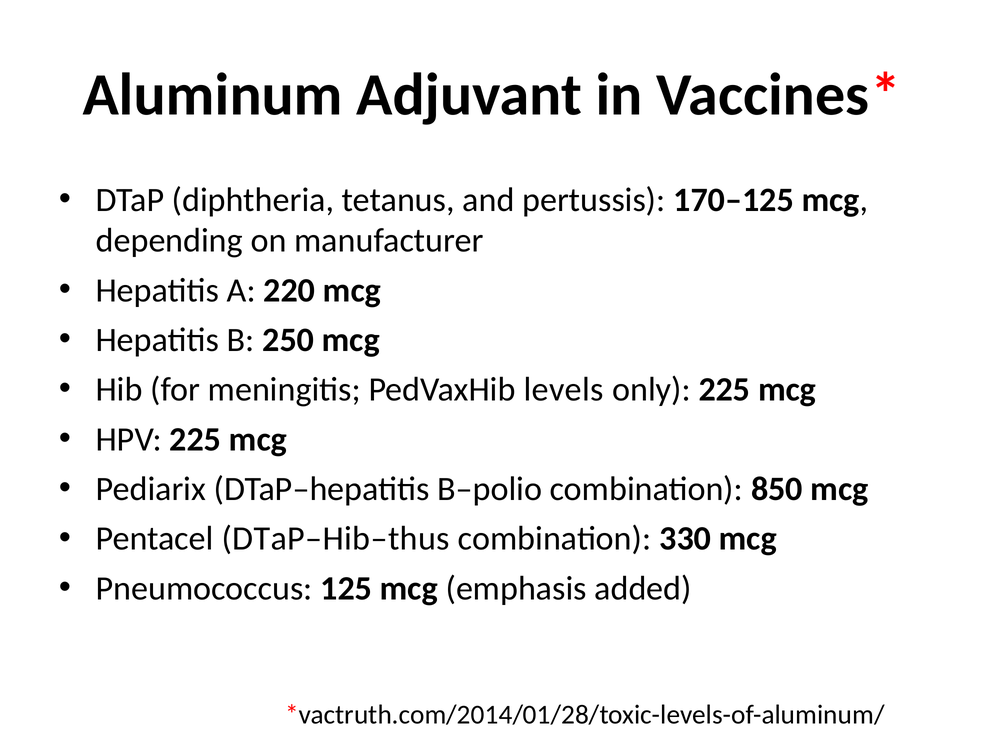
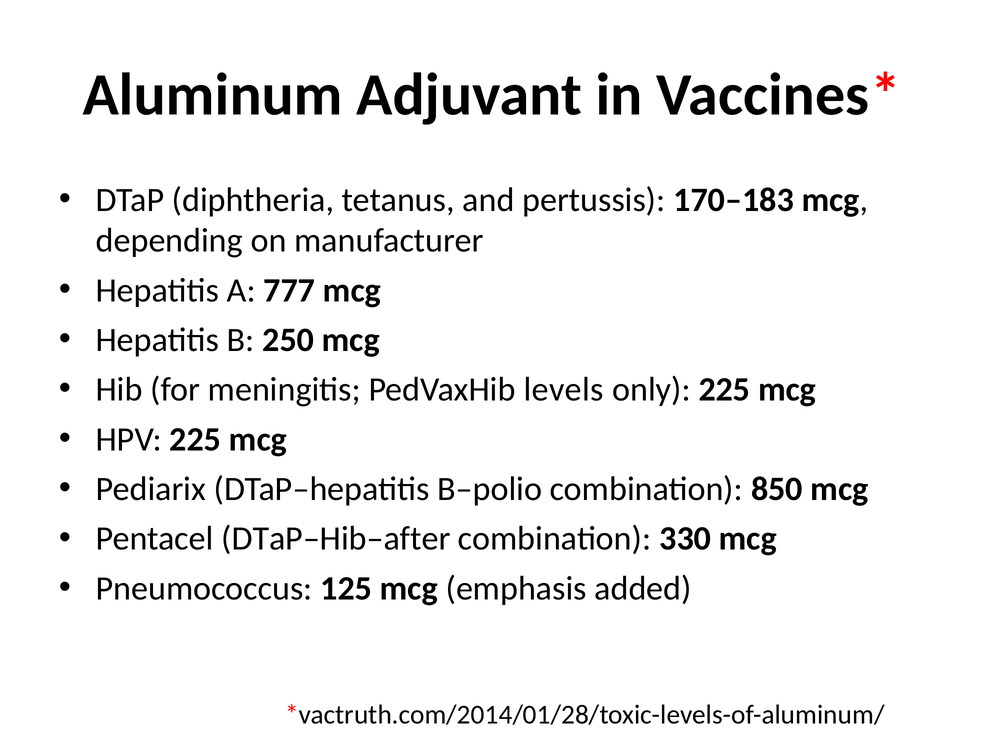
170–125: 170–125 -> 170–183
220: 220 -> 777
DTaP–Hib–thus: DTaP–Hib–thus -> DTaP–Hib–after
